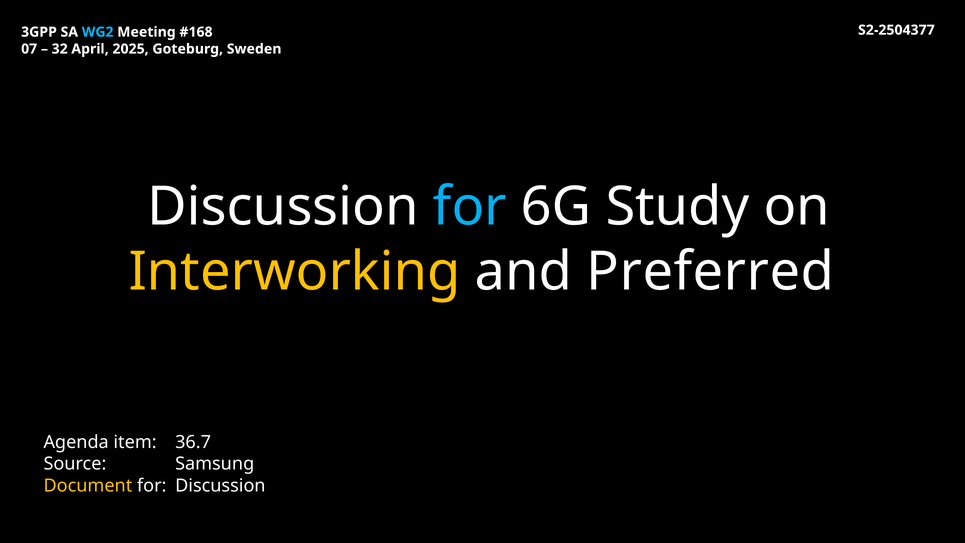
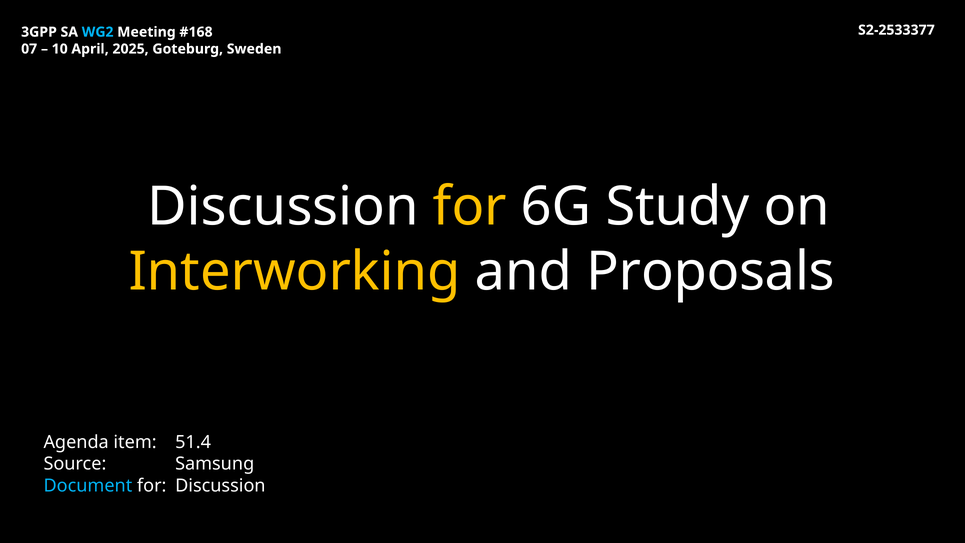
S2-2504377: S2-2504377 -> S2-2533377
32: 32 -> 10
for at (470, 207) colour: light blue -> yellow
Preferred: Preferred -> Proposals
36.7: 36.7 -> 51.4
Document colour: yellow -> light blue
